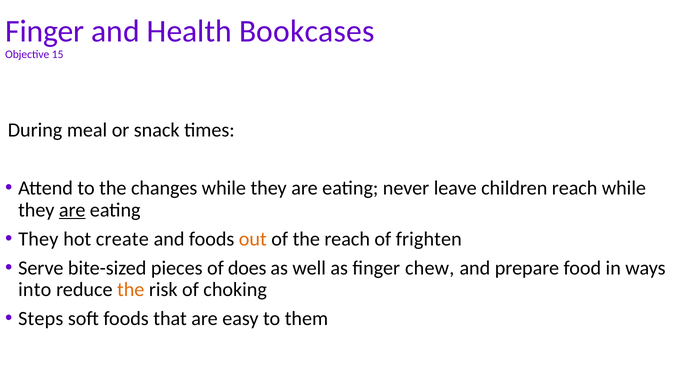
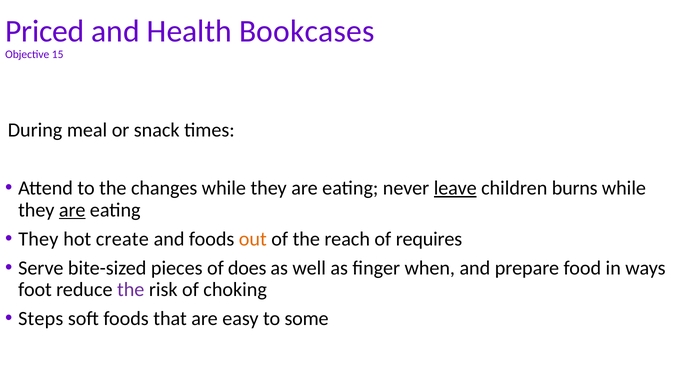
Finger at (45, 31): Finger -> Priced
leave underline: none -> present
children reach: reach -> burns
frighten: frighten -> requires
chew: chew -> when
into: into -> foot
the at (131, 289) colour: orange -> purple
them: them -> some
